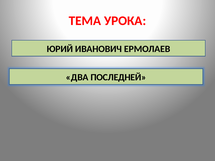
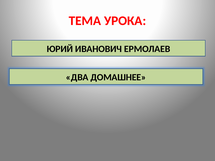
ПОСЛЕДНЕЙ: ПОСЛЕДНЕЙ -> ДОМАШНЕЕ
